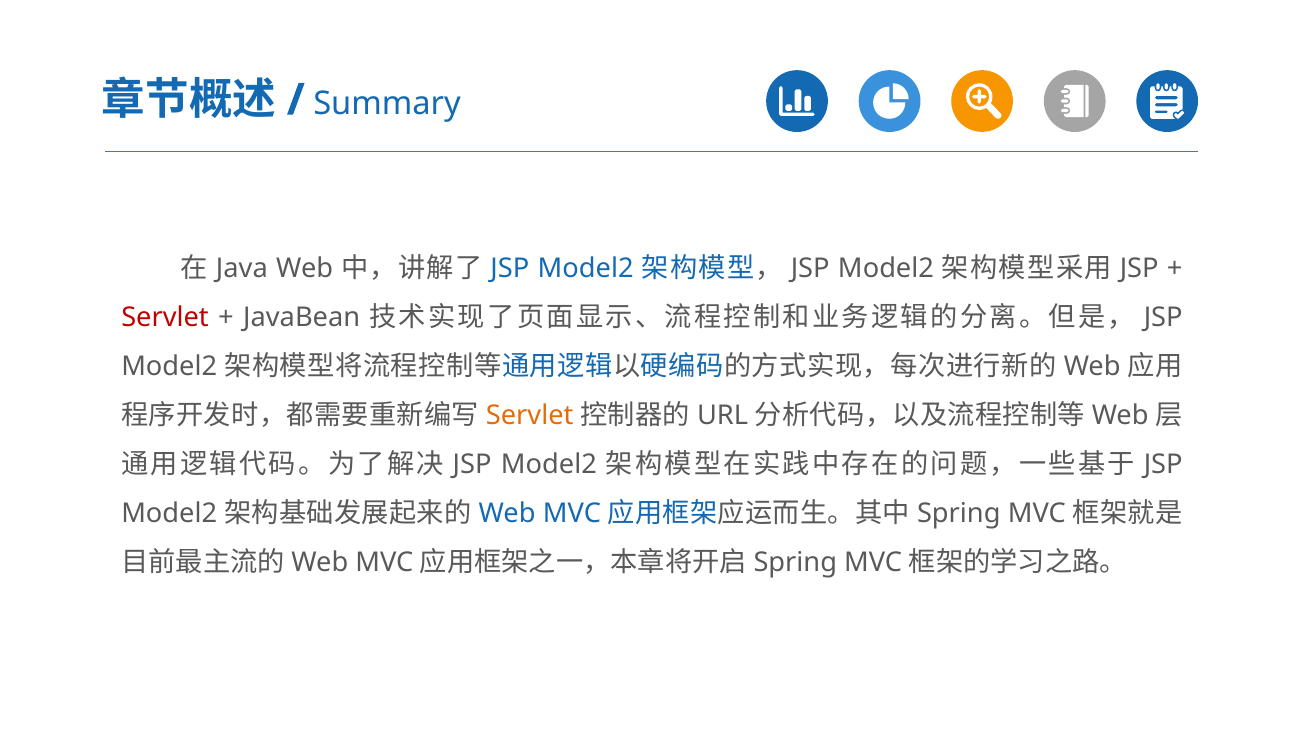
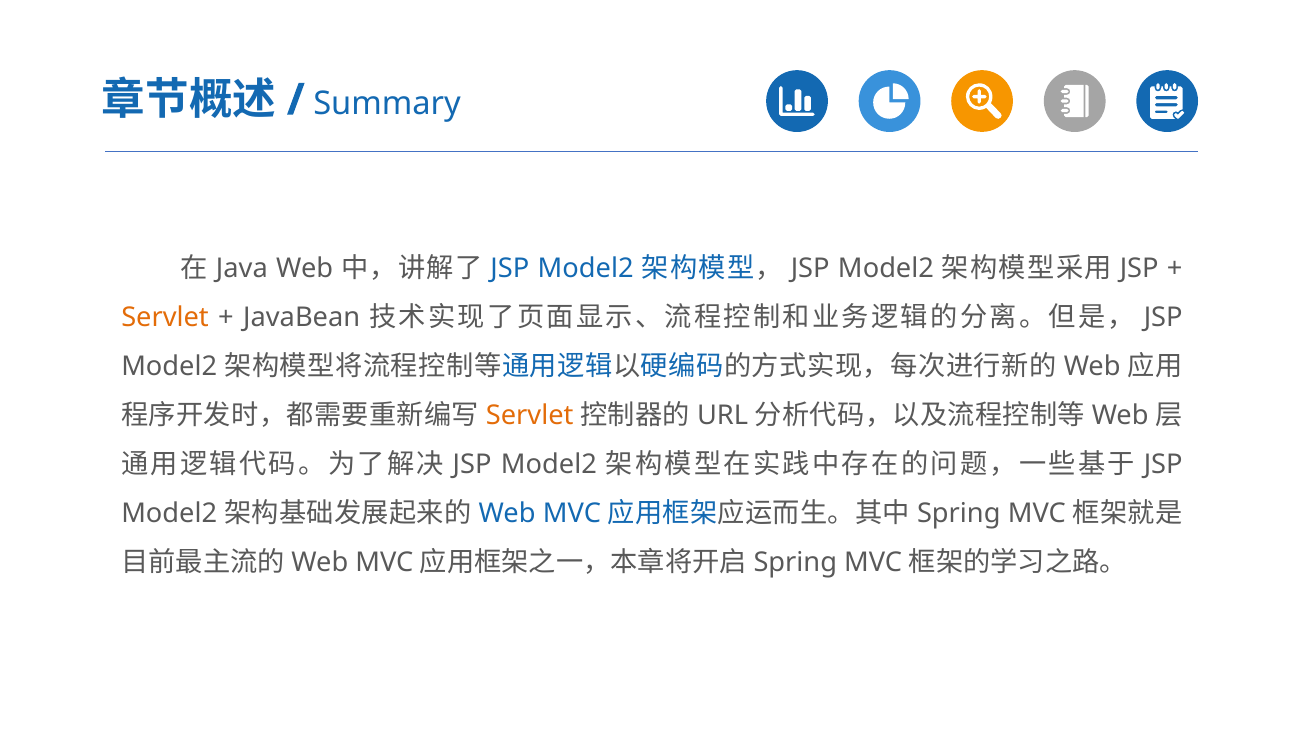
Servlet at (165, 317) colour: red -> orange
